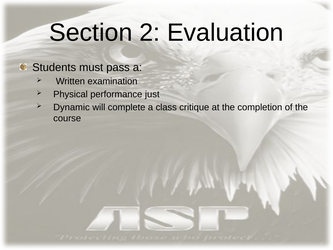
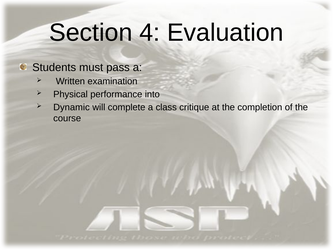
2: 2 -> 4
just: just -> into
